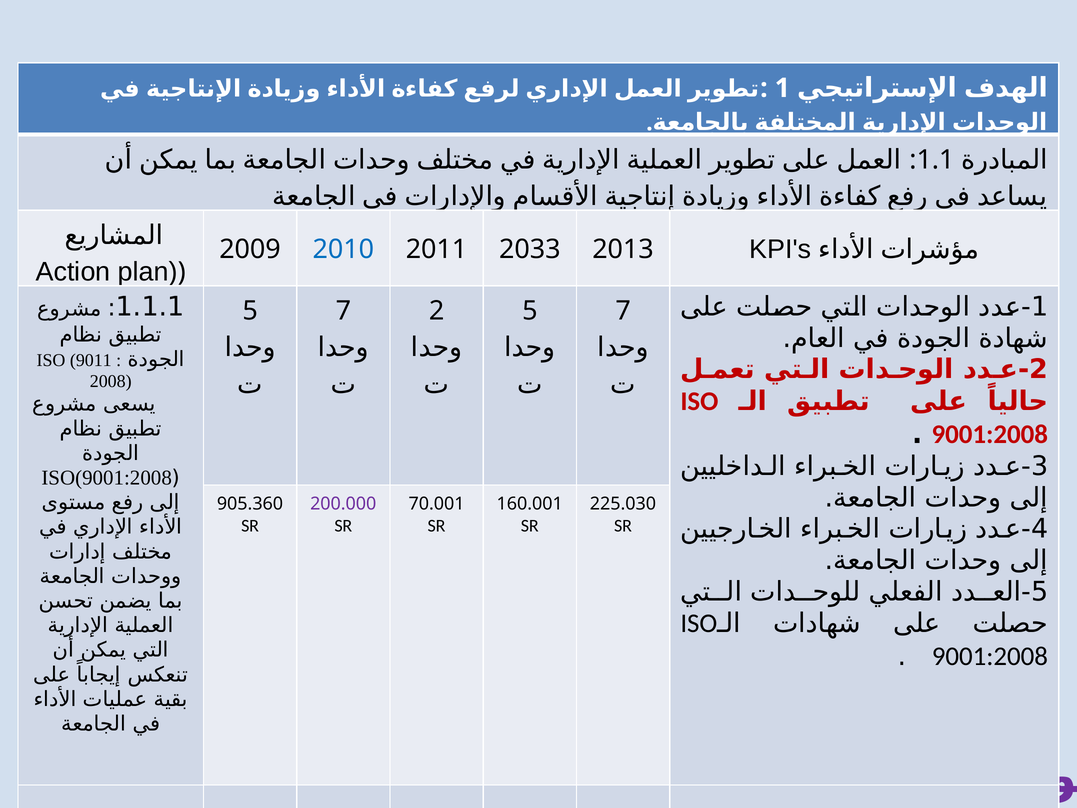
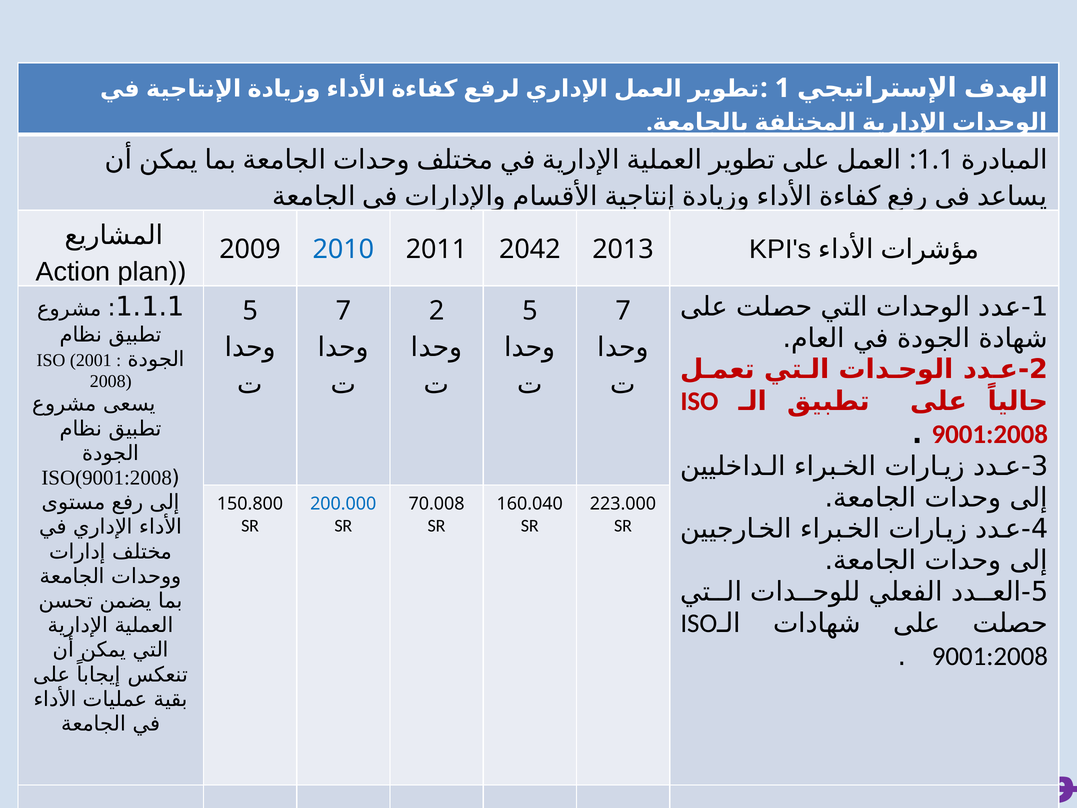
2033: 2033 -> 2042
9011: 9011 -> 2001
905.360: 905.360 -> 150.800
200.000 colour: purple -> blue
70.001: 70.001 -> 70.008
160.001: 160.001 -> 160.040
225.030: 225.030 -> 223.000
